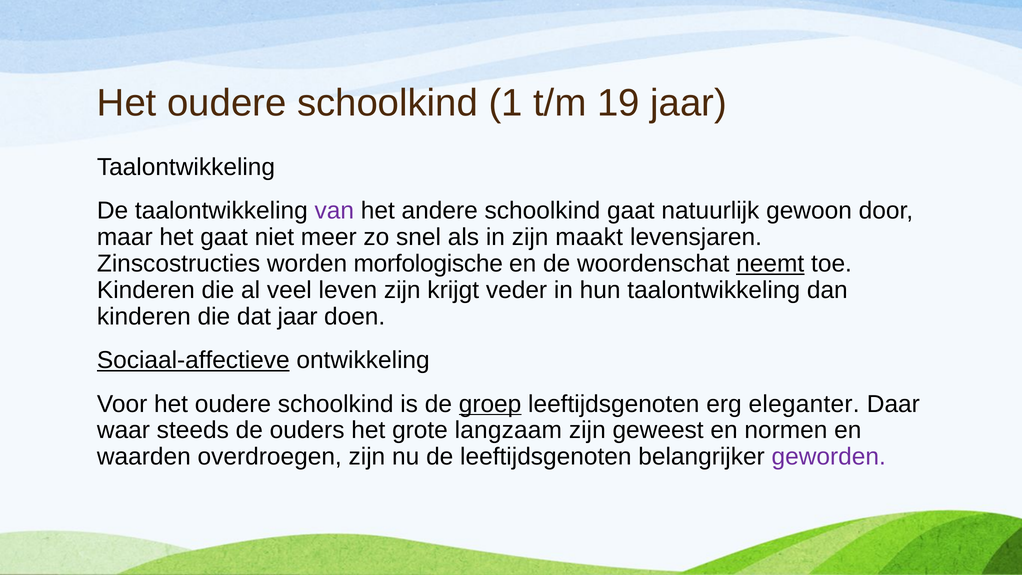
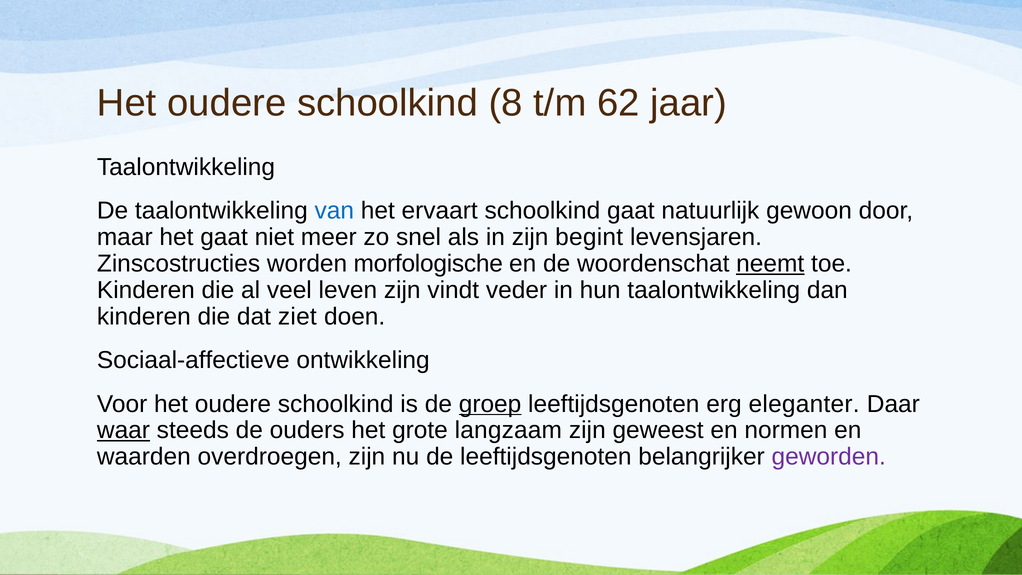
1: 1 -> 8
19: 19 -> 62
van colour: purple -> blue
andere: andere -> ervaart
maakt: maakt -> begint
krijgt: krijgt -> vindt
dat jaar: jaar -> ziet
Sociaal-affectieve underline: present -> none
waar underline: none -> present
